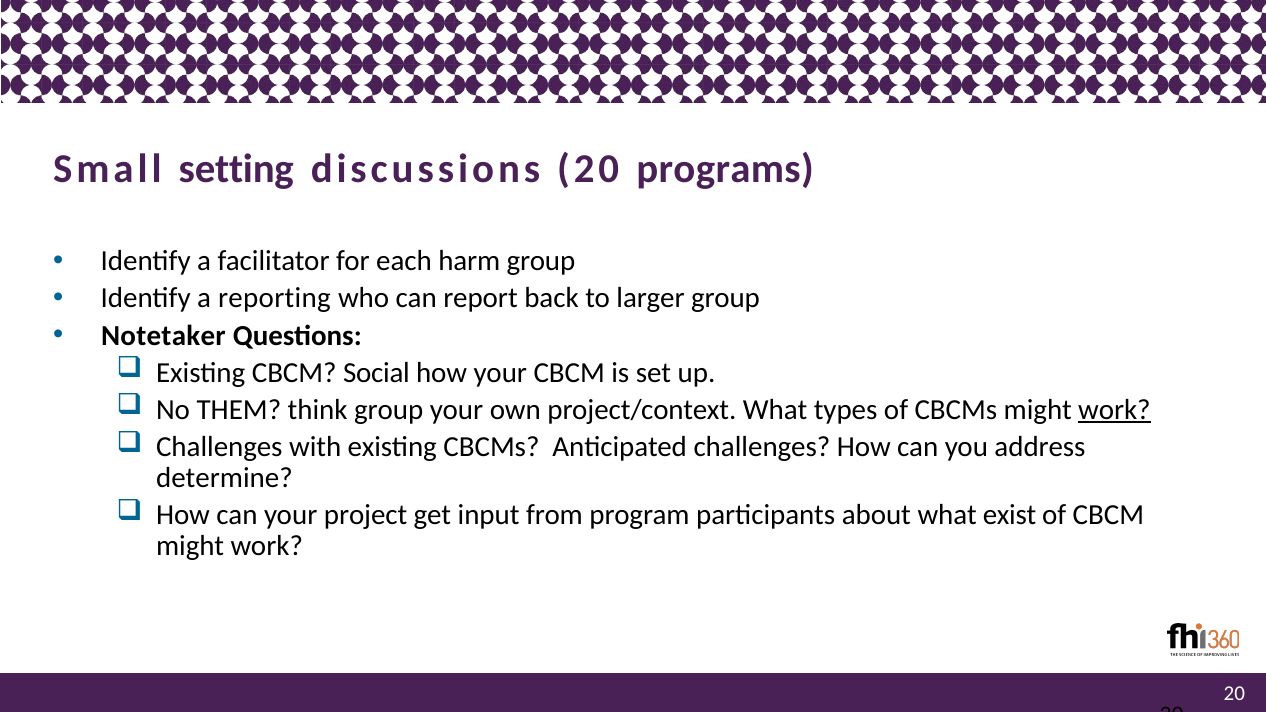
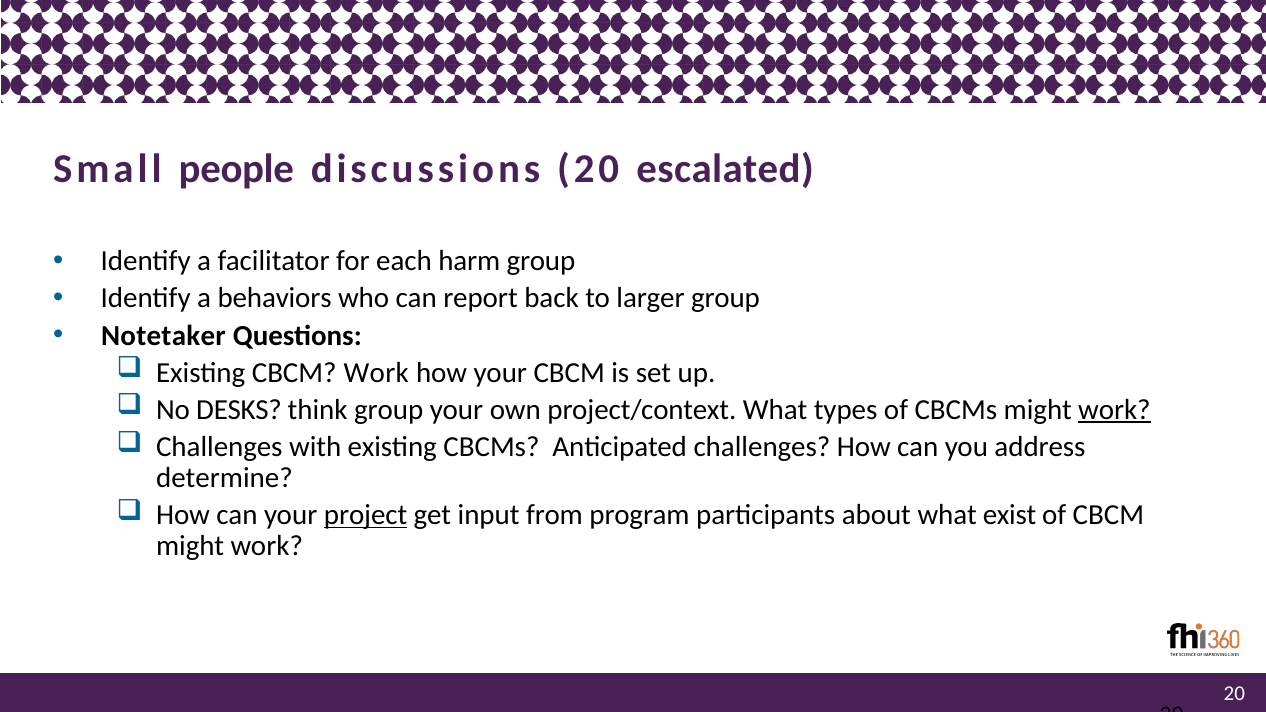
setting: setting -> people
programs: programs -> escalated
reporting: reporting -> behaviors
CBCM Social: Social -> Work
THEM: THEM -> DESKS
project underline: none -> present
